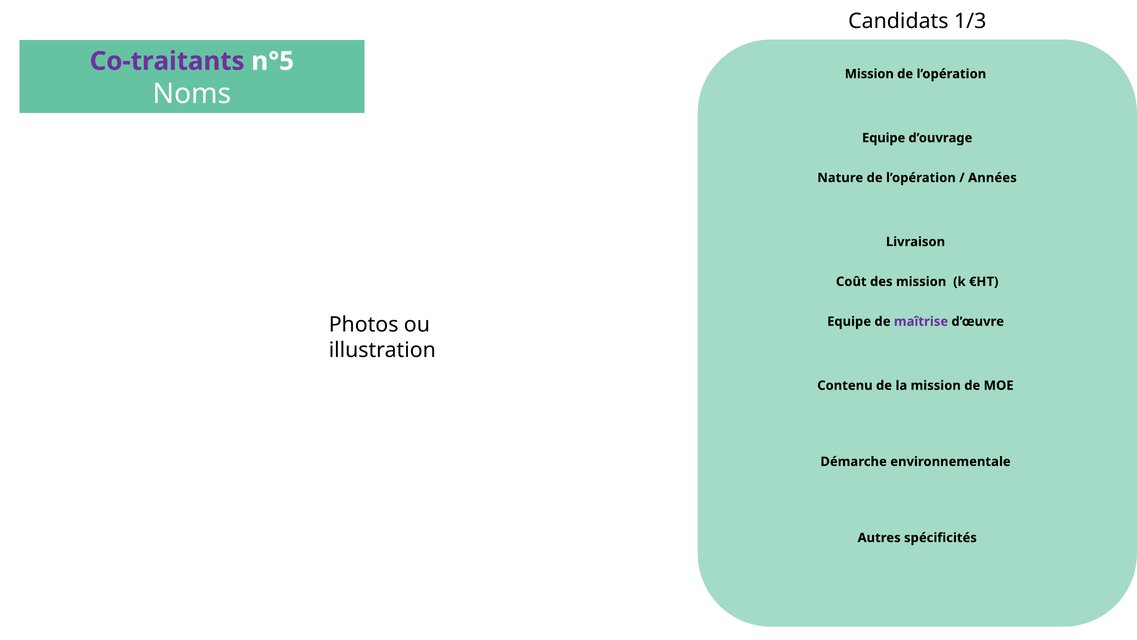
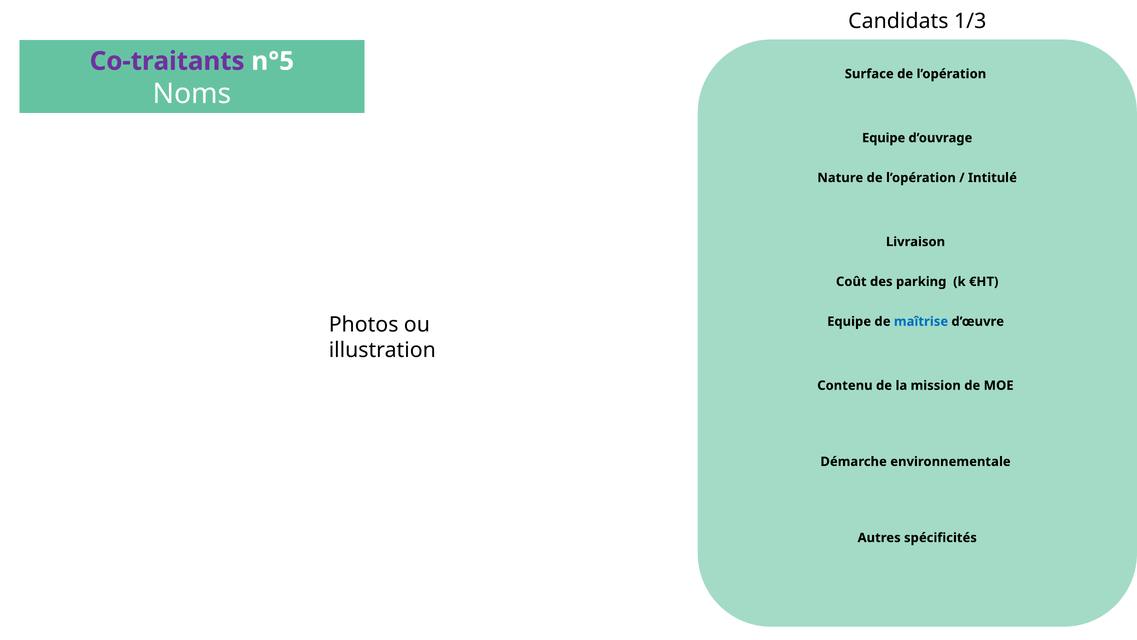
Mission at (869, 74): Mission -> Surface
Années: Années -> Intitulé
des mission: mission -> parking
maîtrise colour: purple -> blue
